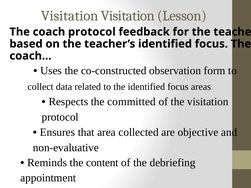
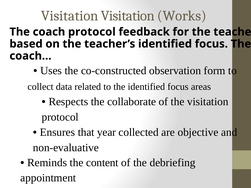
Lesson: Lesson -> Works
committed: committed -> collaborate
area: area -> year
